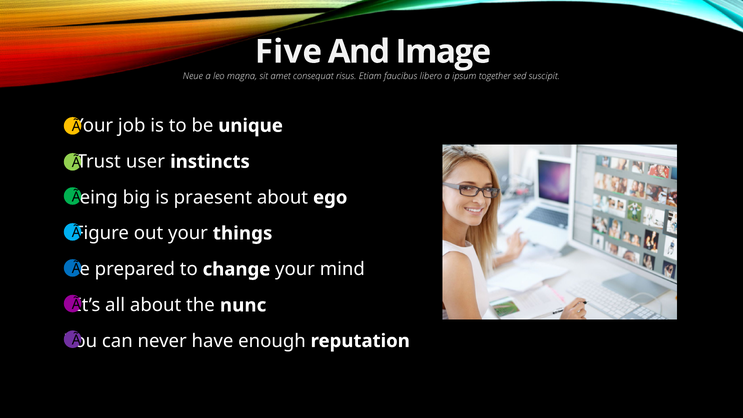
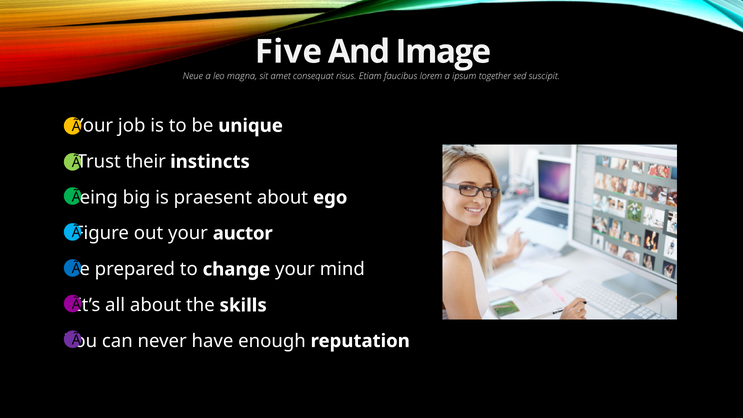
libero: libero -> lorem
user: user -> their
things: things -> auctor
nunc: nunc -> skills
